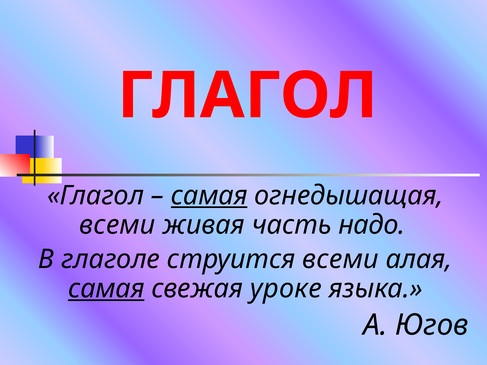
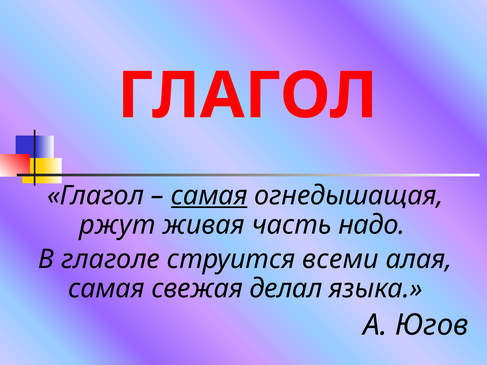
всеми at (117, 225): всеми -> ржут
самая at (106, 289) underline: present -> none
уроке: уроке -> делал
